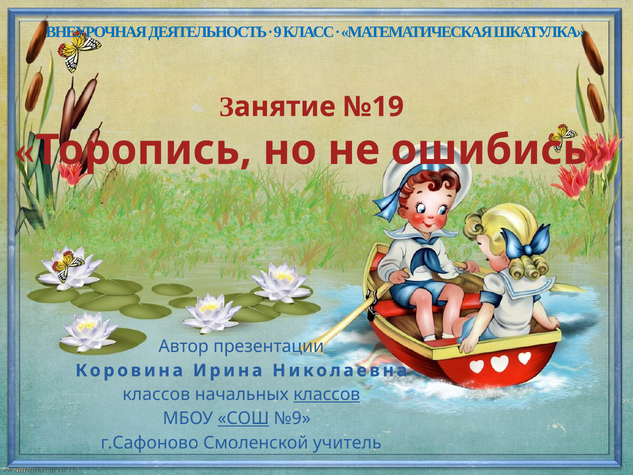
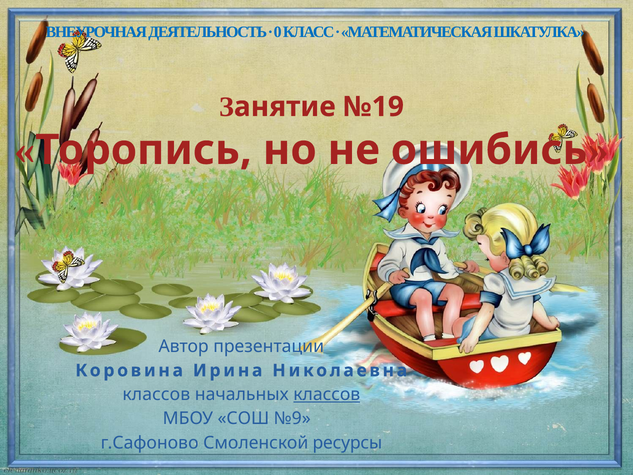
9: 9 -> 0
СОШ underline: present -> none
учитель: учитель -> ресурсы
